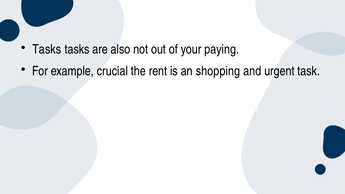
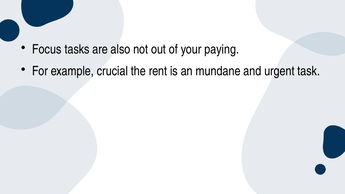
Tasks at (47, 49): Tasks -> Focus
shopping: shopping -> mundane
